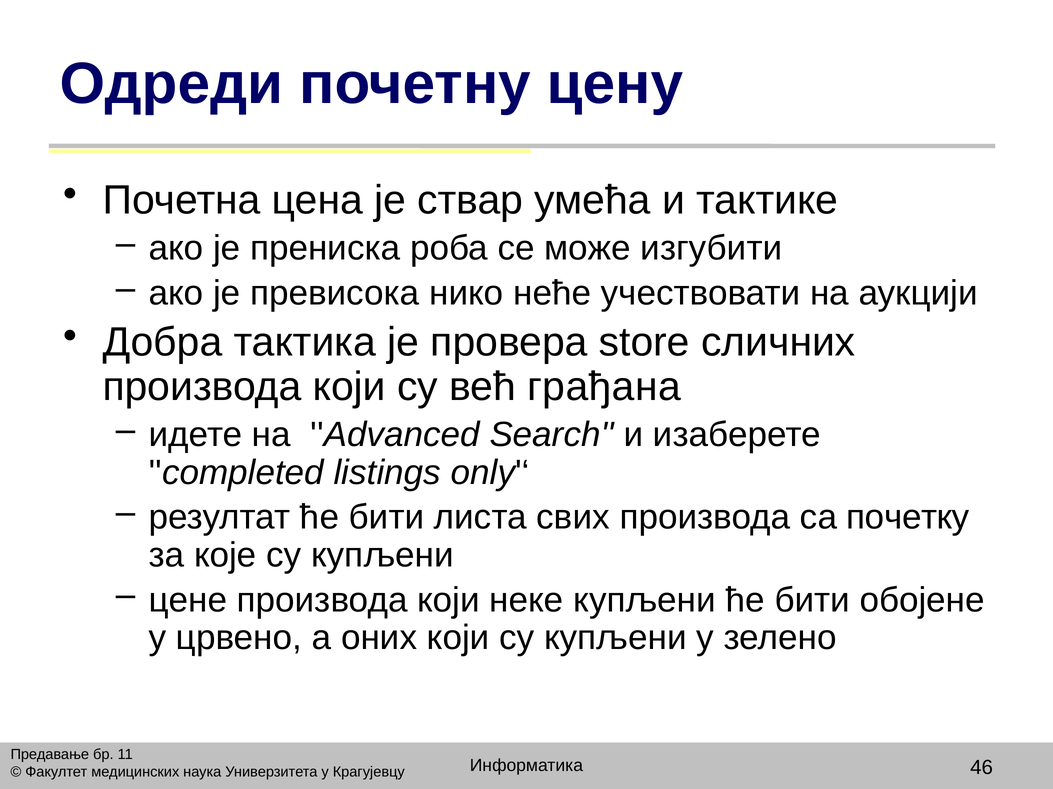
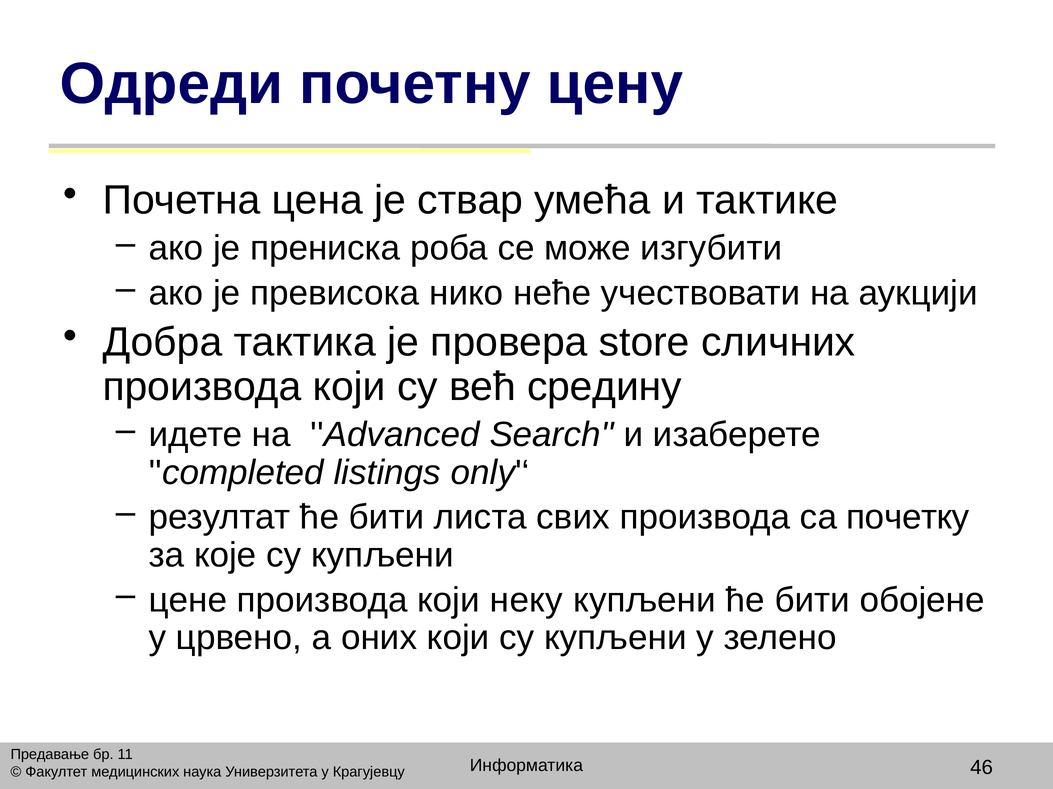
грађана: грађана -> средину
неке: неке -> неку
